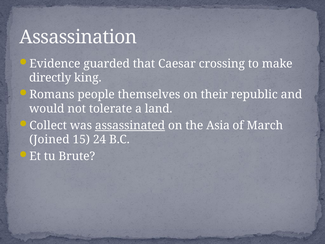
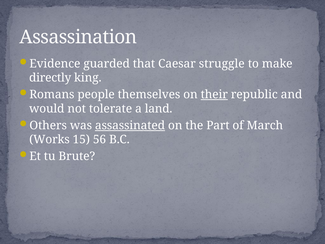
crossing: crossing -> struggle
their underline: none -> present
Collect: Collect -> Others
Asia: Asia -> Part
Joined: Joined -> Works
24: 24 -> 56
